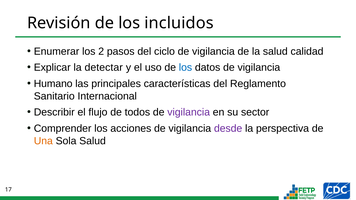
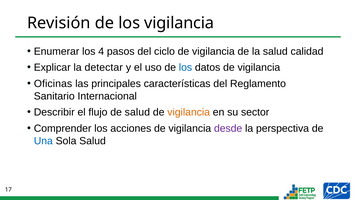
los incluidos: incluidos -> vigilancia
2: 2 -> 4
Humano: Humano -> Oficinas
de todos: todos -> salud
vigilancia at (189, 112) colour: purple -> orange
Una colour: orange -> blue
